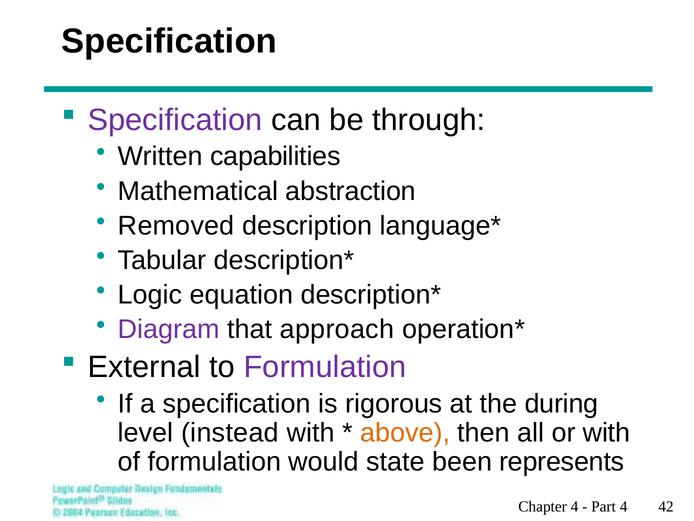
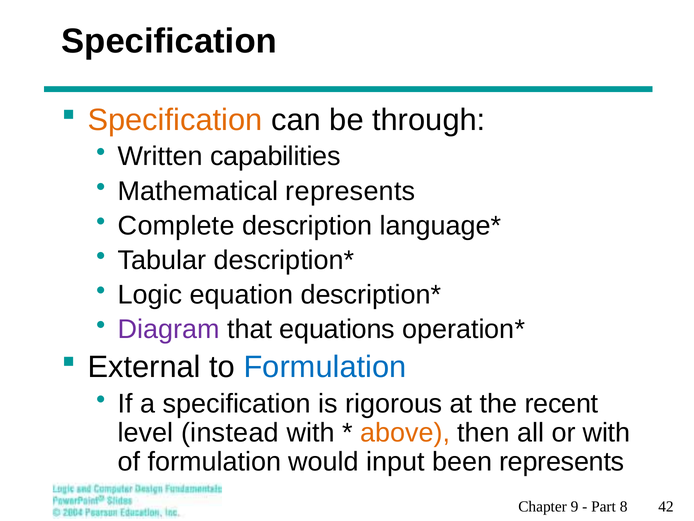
Specification at (175, 120) colour: purple -> orange
Mathematical abstraction: abstraction -> represents
Removed: Removed -> Complete
approach: approach -> equations
Formulation at (325, 367) colour: purple -> blue
during: during -> recent
state: state -> input
Chapter 4: 4 -> 9
Part 4: 4 -> 8
